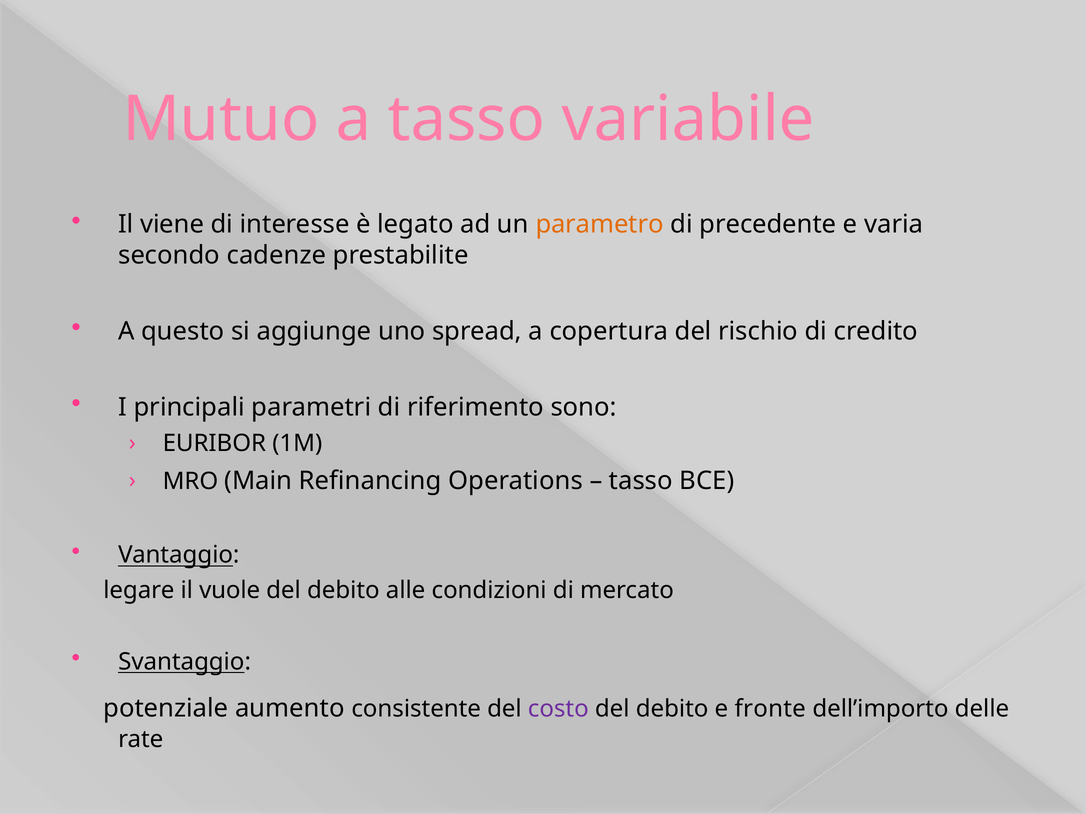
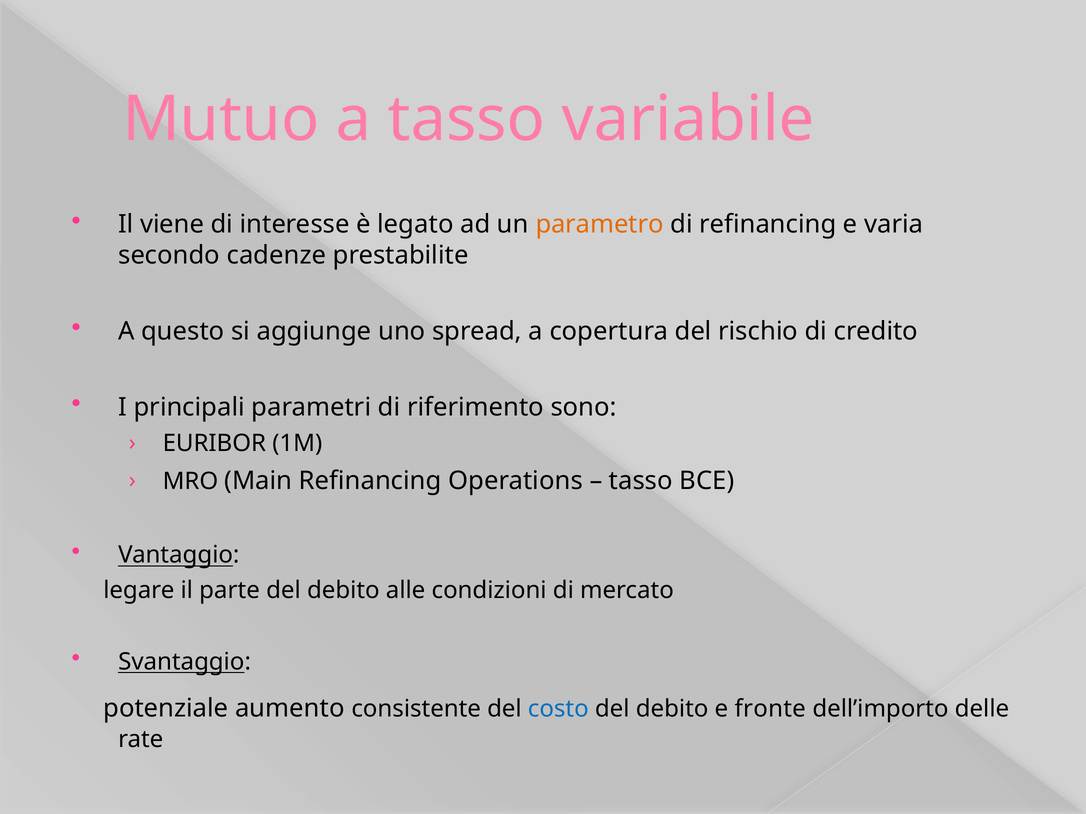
di precedente: precedente -> refinancing
vuole: vuole -> parte
costo colour: purple -> blue
